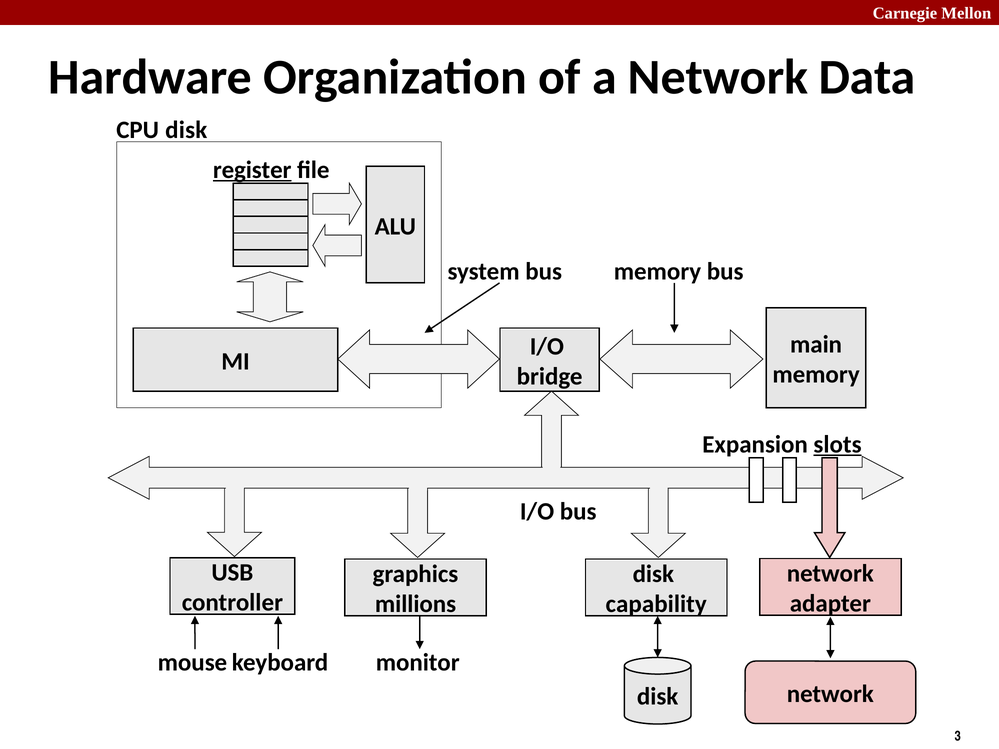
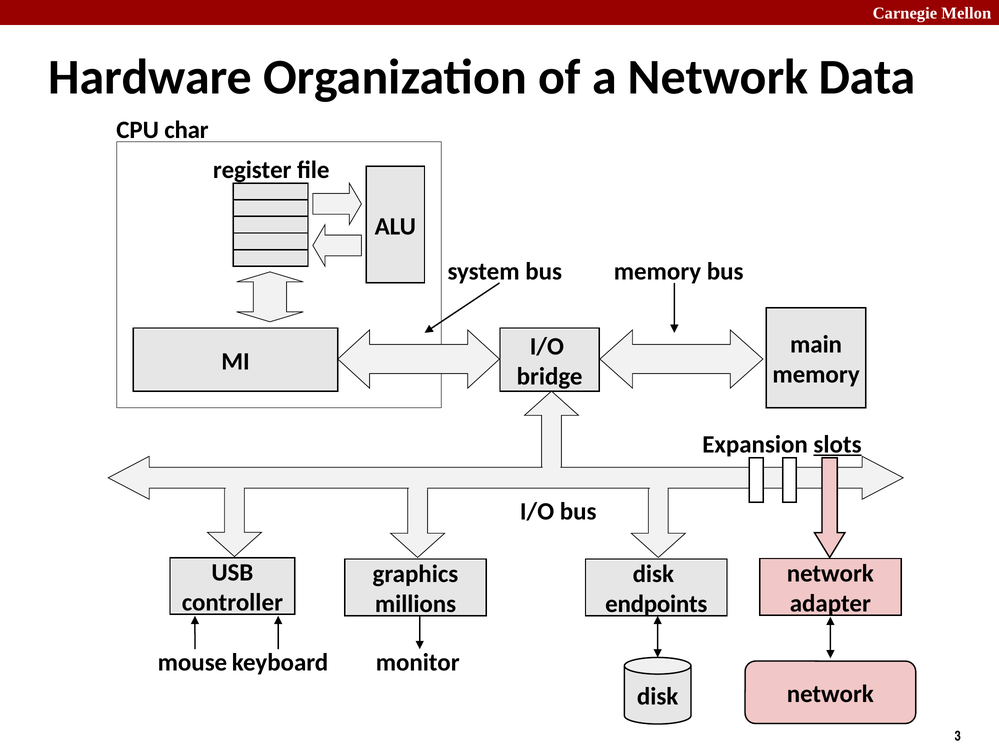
CPU disk: disk -> char
register underline: present -> none
capability: capability -> endpoints
